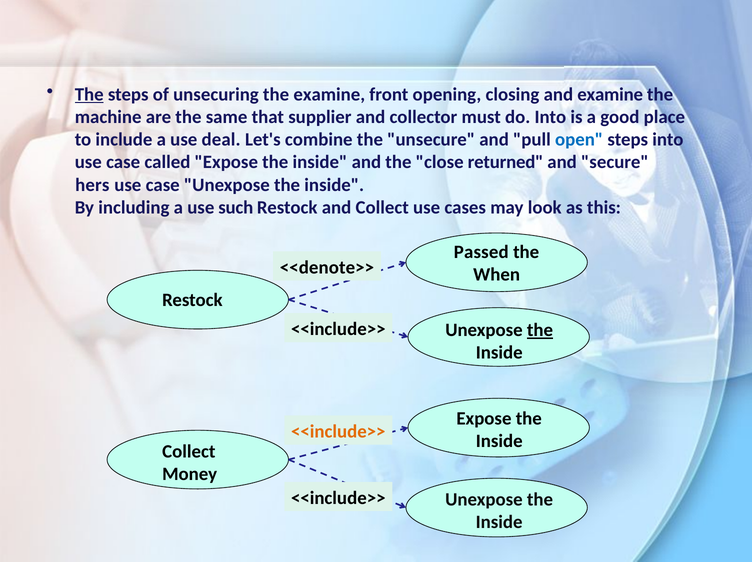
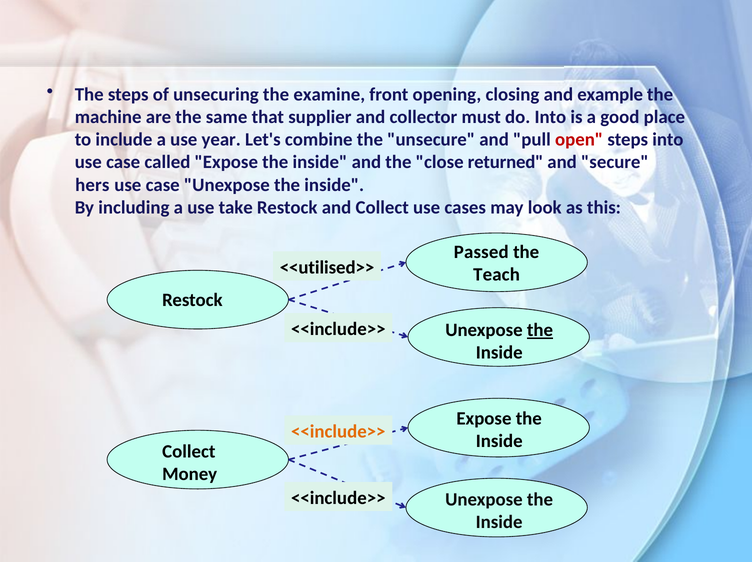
The at (89, 94) underline: present -> none
and examine: examine -> example
deal: deal -> year
open colour: blue -> red
such: such -> take
<<denote>>: <<denote>> -> <<utilised>>
When: When -> Teach
